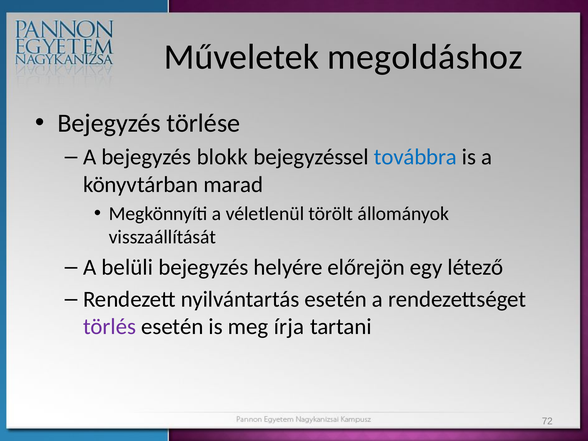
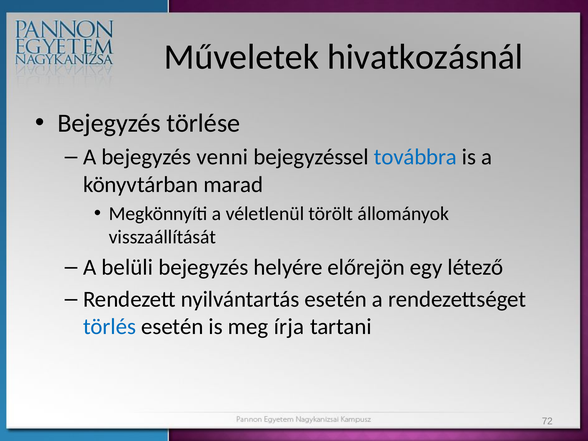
megoldáshoz: megoldáshoz -> hivatkozásnál
blokk: blokk -> venni
törlés colour: purple -> blue
